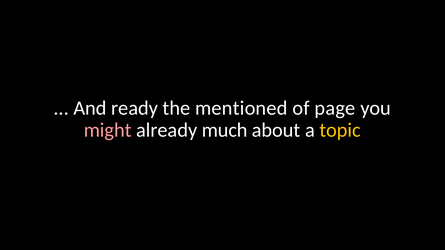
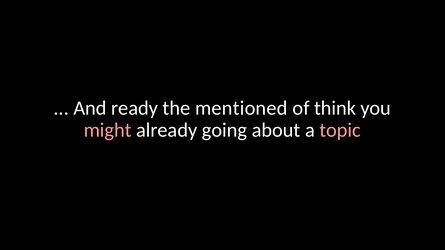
page: page -> think
much: much -> going
topic colour: yellow -> pink
